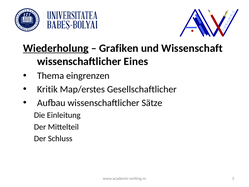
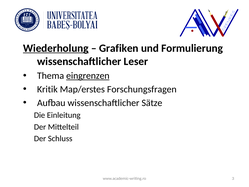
Wissenschaft: Wissenschaft -> Formulierung
Eines: Eines -> Leser
eingrenzen underline: none -> present
Gesellschaftlicher: Gesellschaftlicher -> Forschungsfragen
